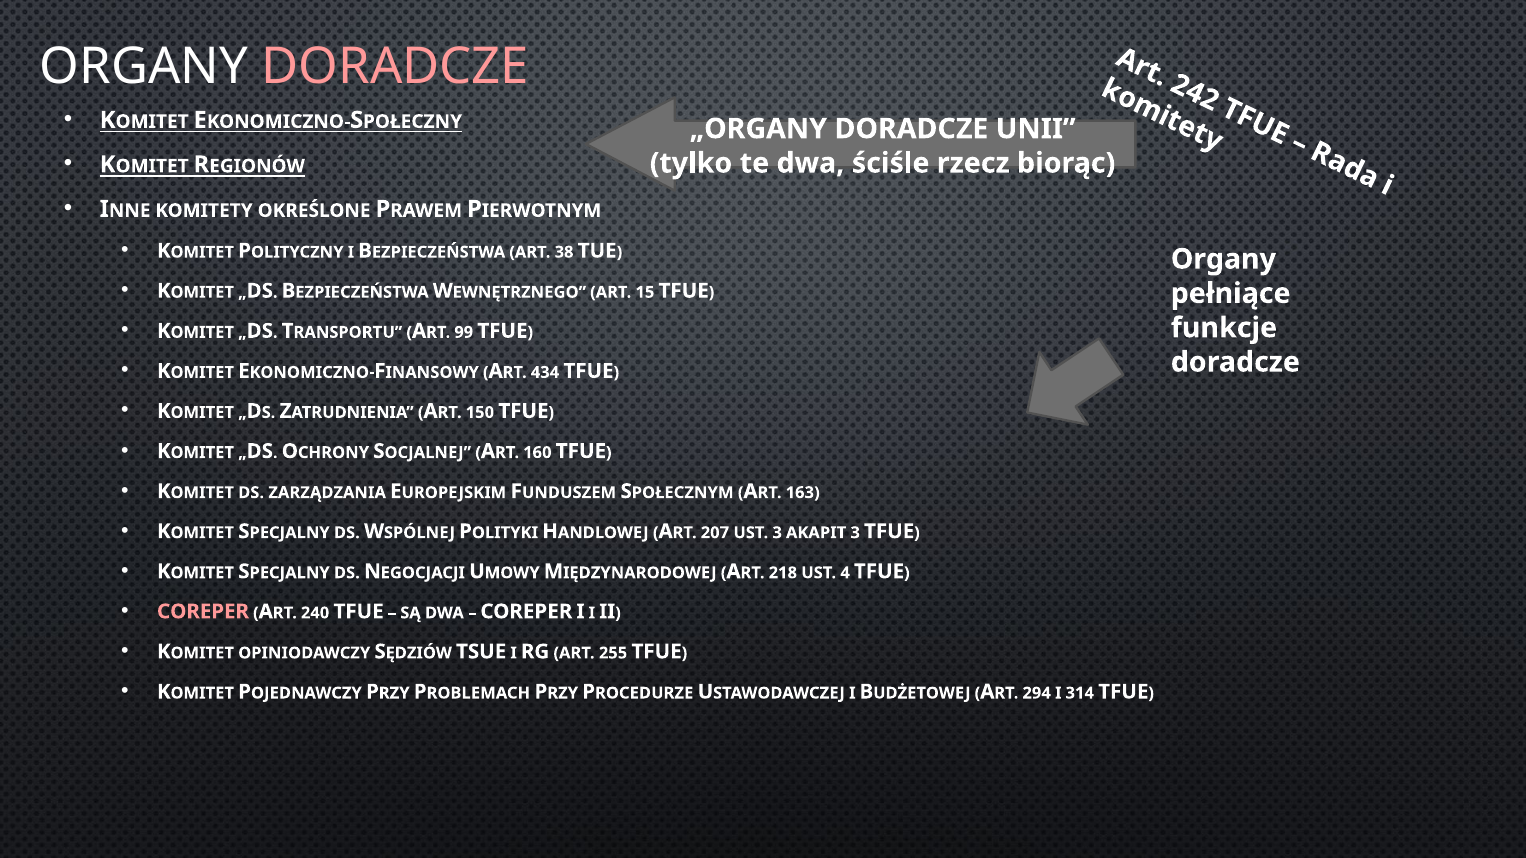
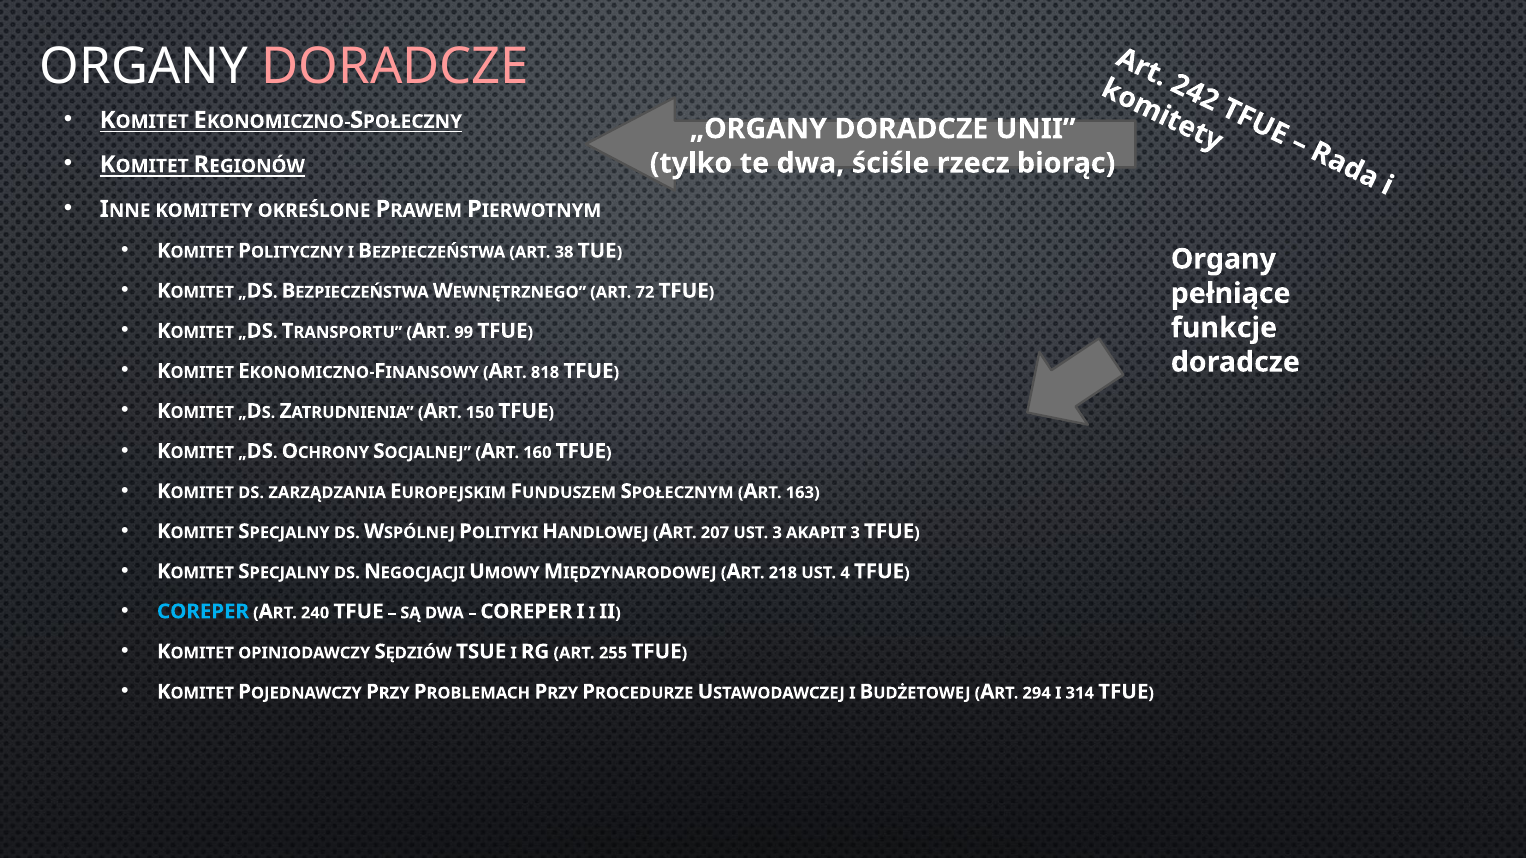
15: 15 -> 72
434: 434 -> 818
COREPER at (203, 612) colour: pink -> light blue
